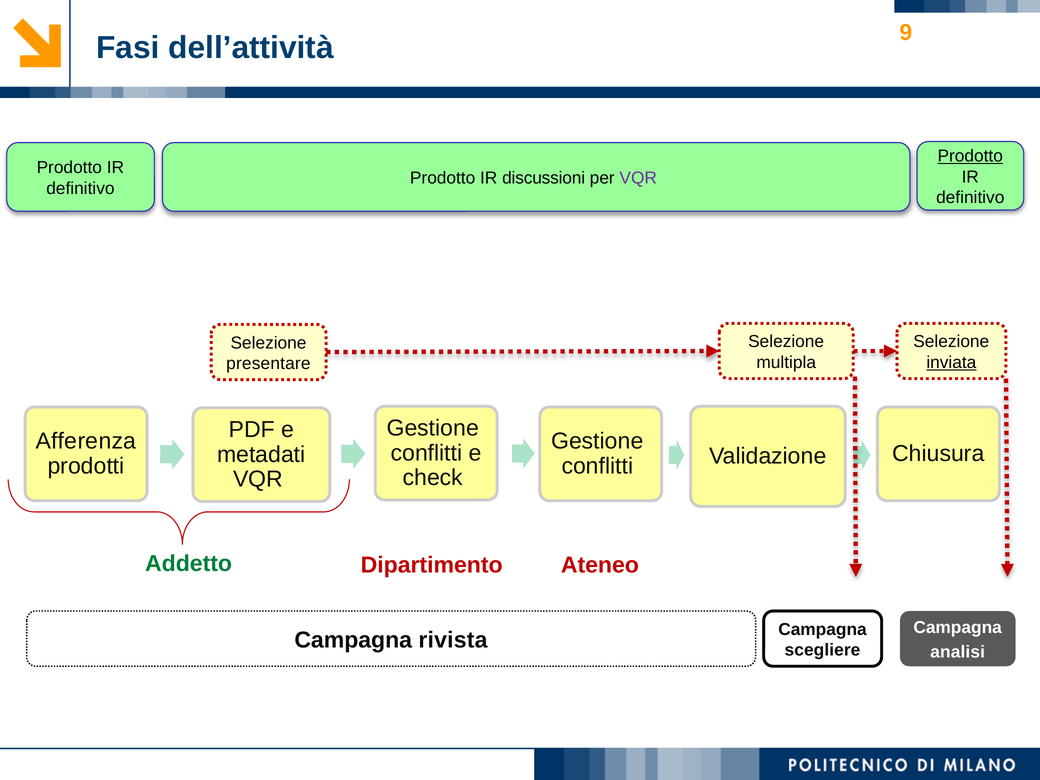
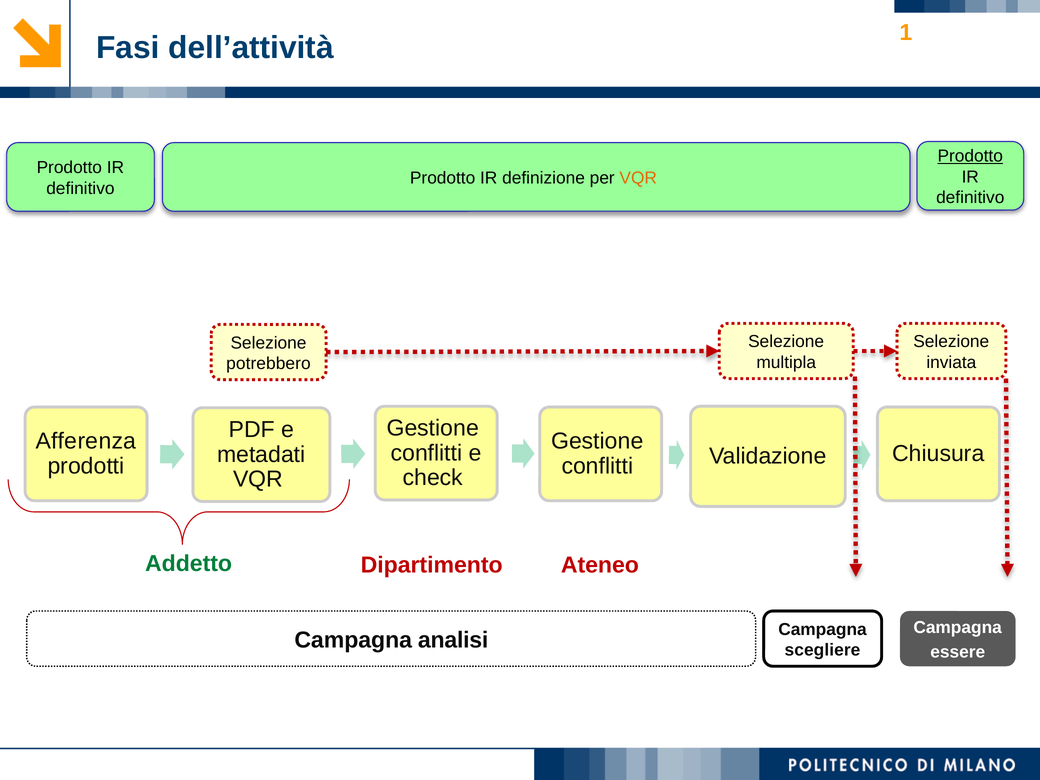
9: 9 -> 1
discussioni: discussioni -> definizione
VQR at (638, 178) colour: purple -> orange
inviata underline: present -> none
presentare: presentare -> potrebbero
rivista: rivista -> analisi
analisi: analisi -> essere
